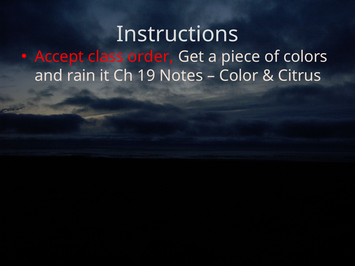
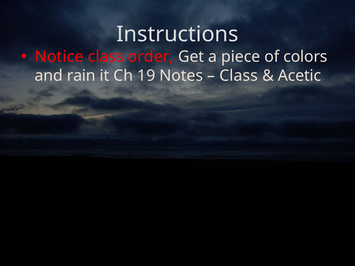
Accept: Accept -> Notice
Color at (239, 76): Color -> Class
Citrus: Citrus -> Acetic
